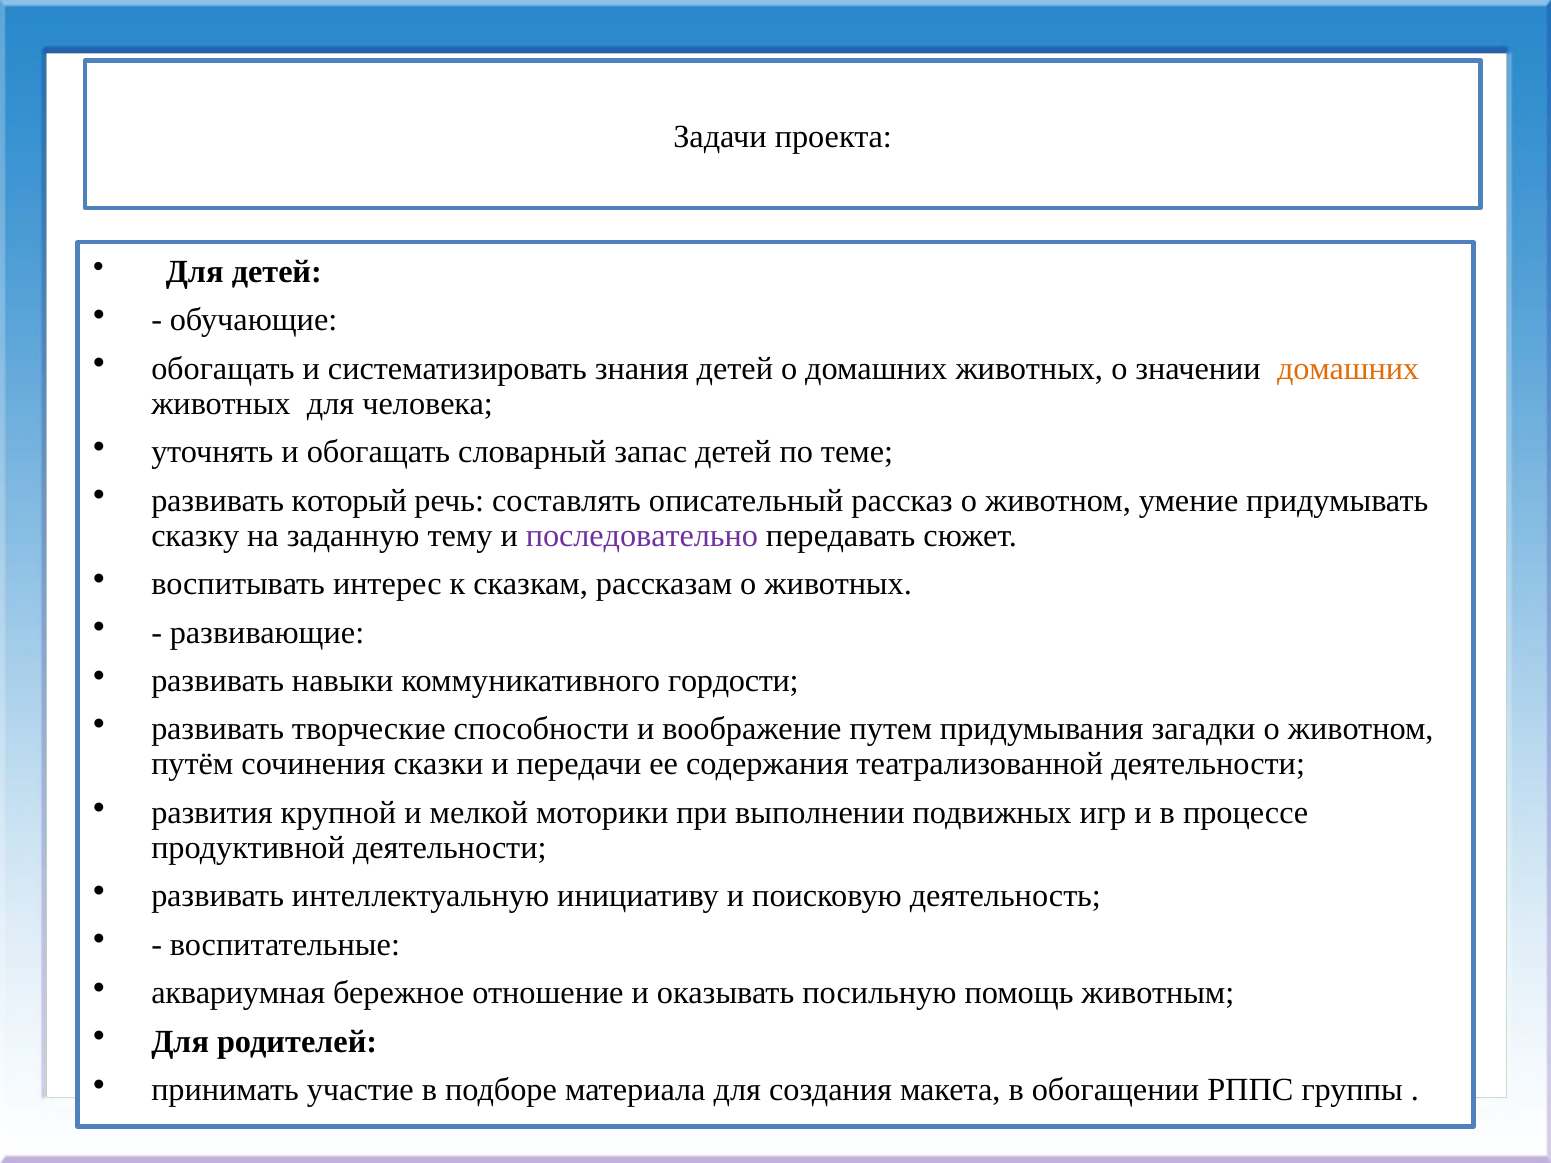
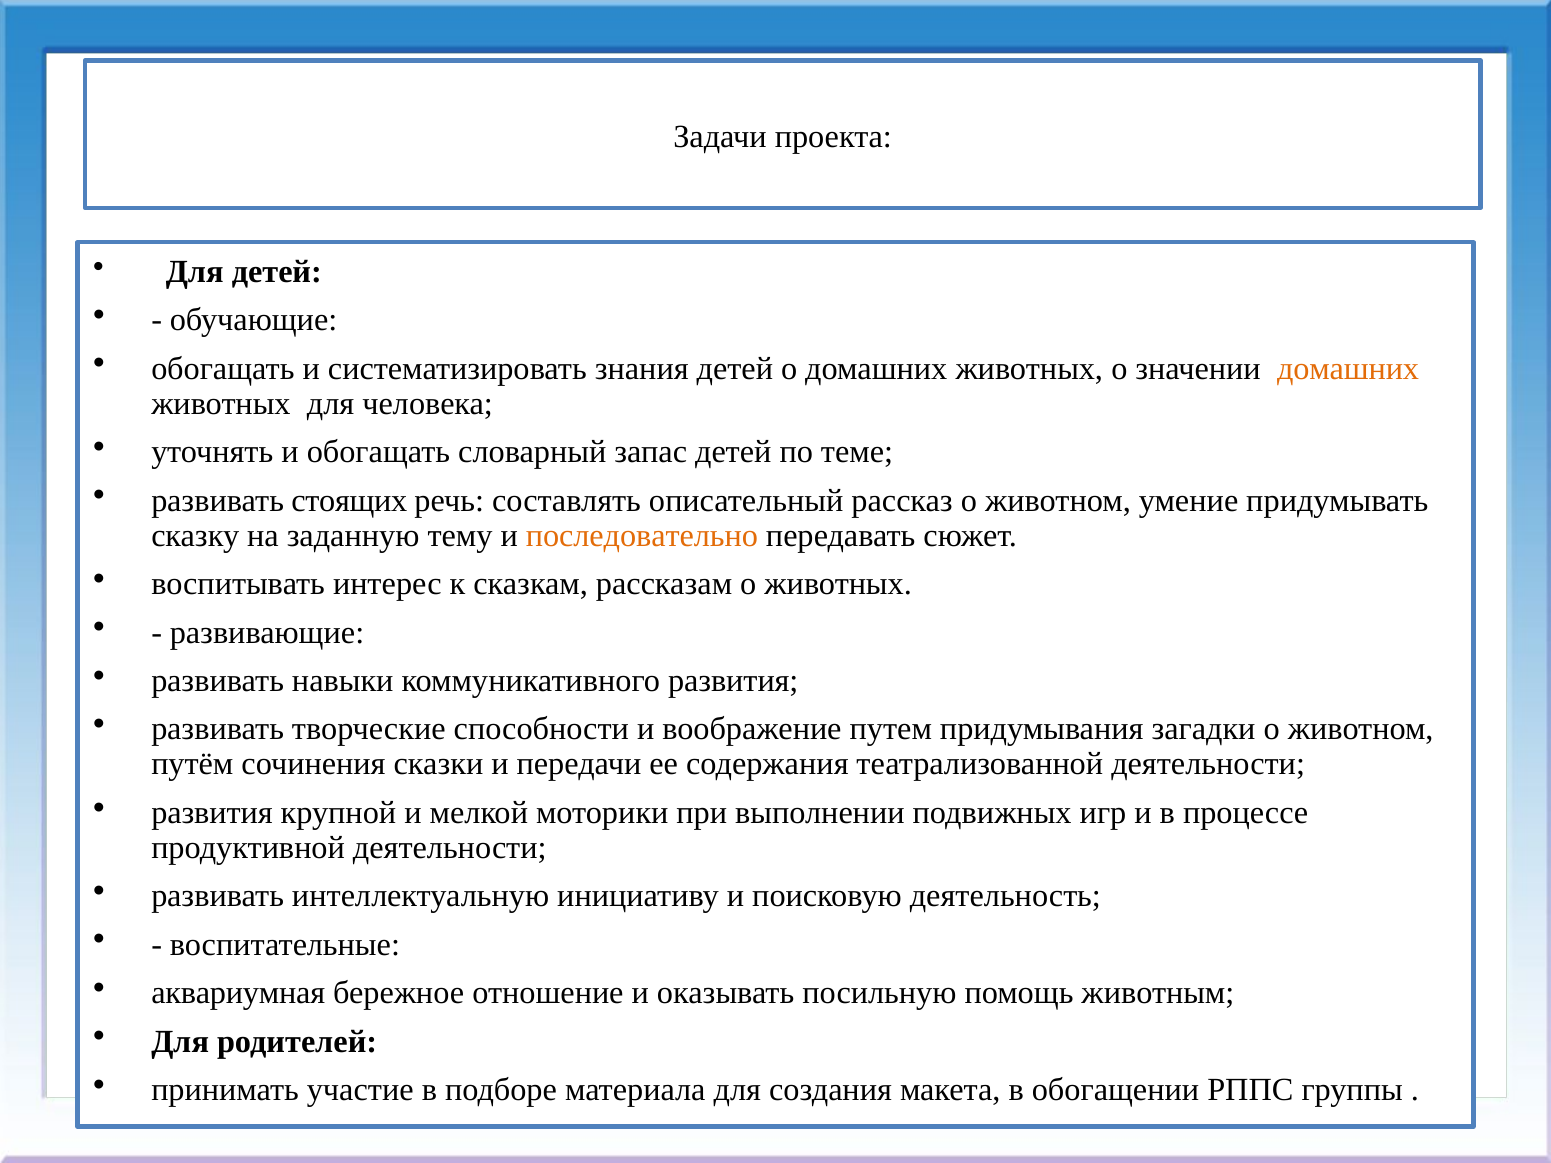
который: который -> стоящих
последовательно colour: purple -> orange
коммуникативного гордости: гордости -> развития
